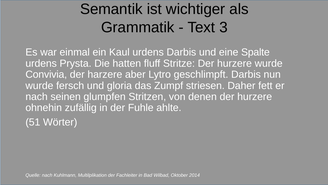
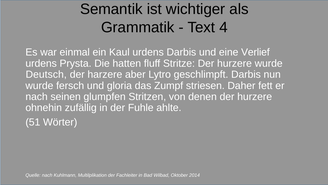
3: 3 -> 4
Spalte: Spalte -> Verlief
Convivia: Convivia -> Deutsch
